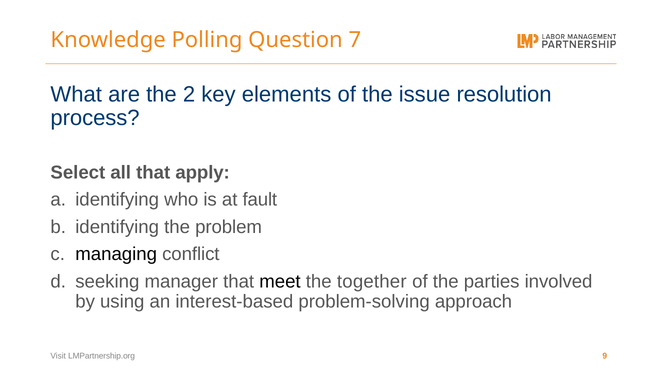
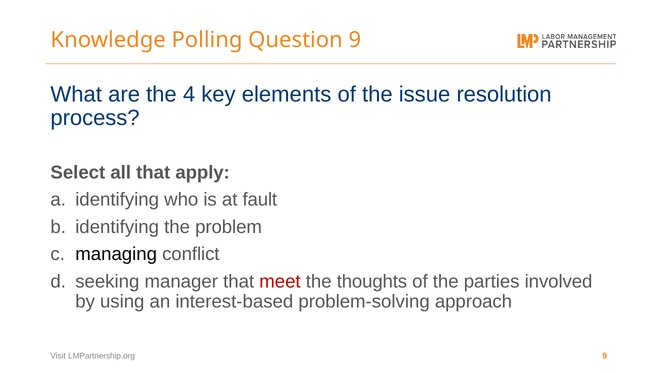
Question 7: 7 -> 9
2: 2 -> 4
meet colour: black -> red
together: together -> thoughts
